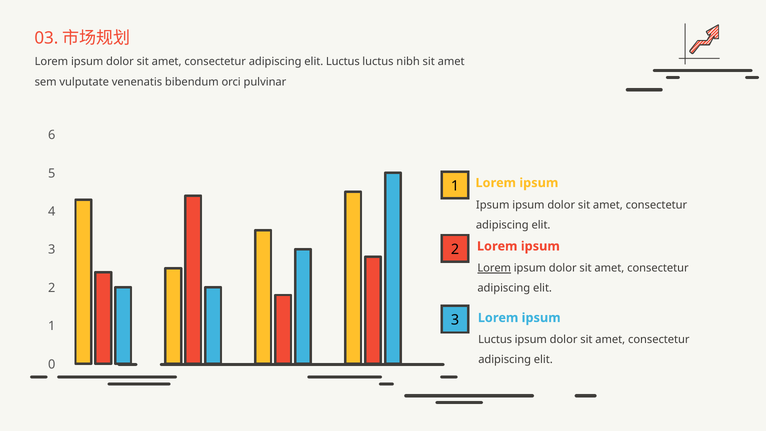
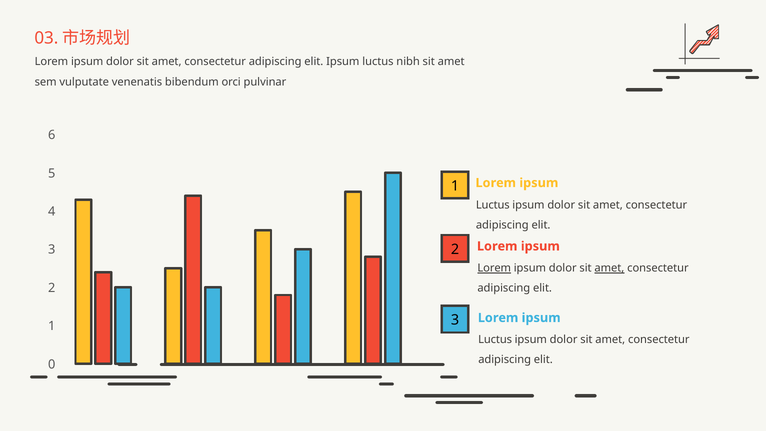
elit Luctus: Luctus -> Ipsum
Ipsum at (493, 205): Ipsum -> Luctus
amet at (609, 268) underline: none -> present
